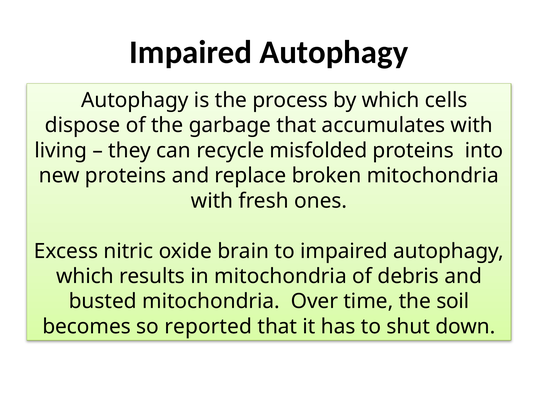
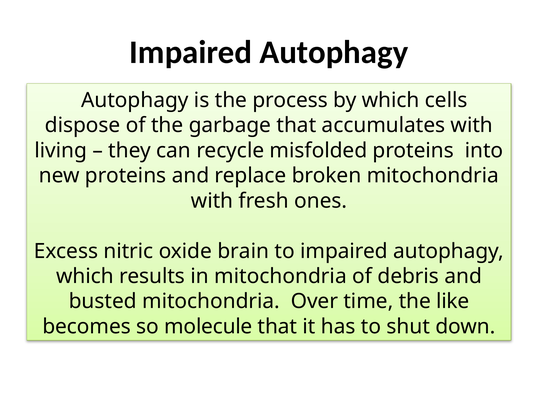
soil: soil -> like
reported: reported -> molecule
